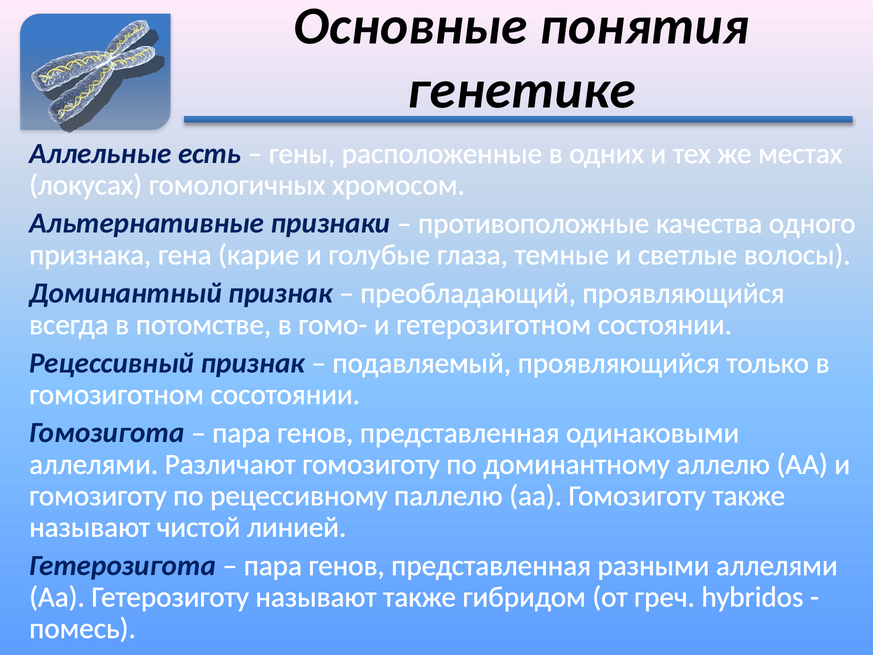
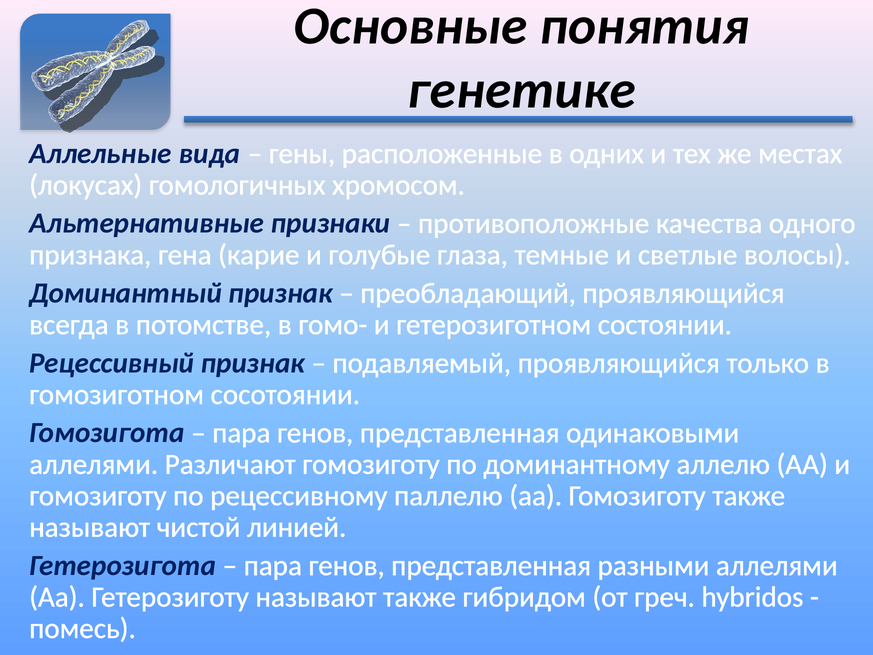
есть: есть -> вида
